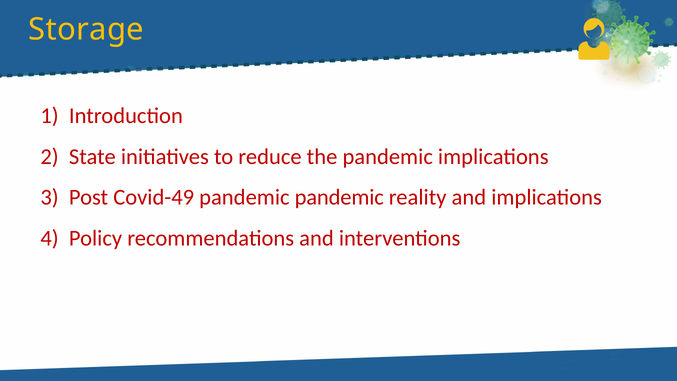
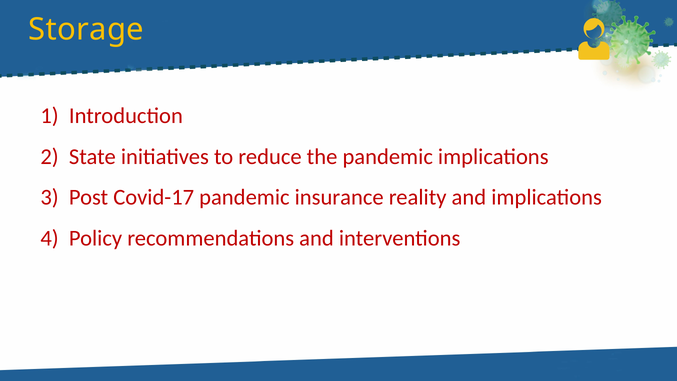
Covid-49: Covid-49 -> Covid-17
pandemic pandemic: pandemic -> insurance
